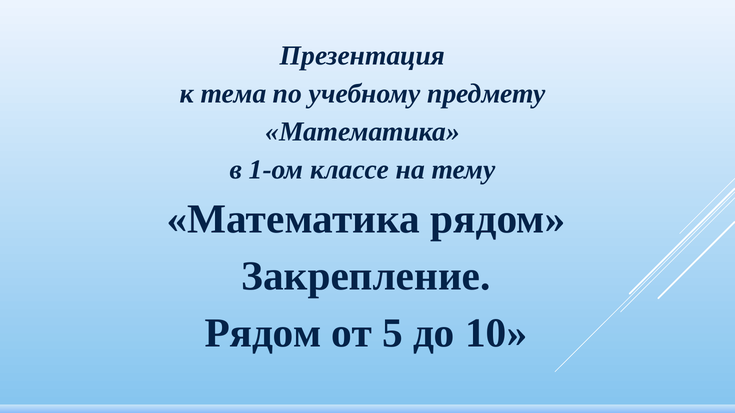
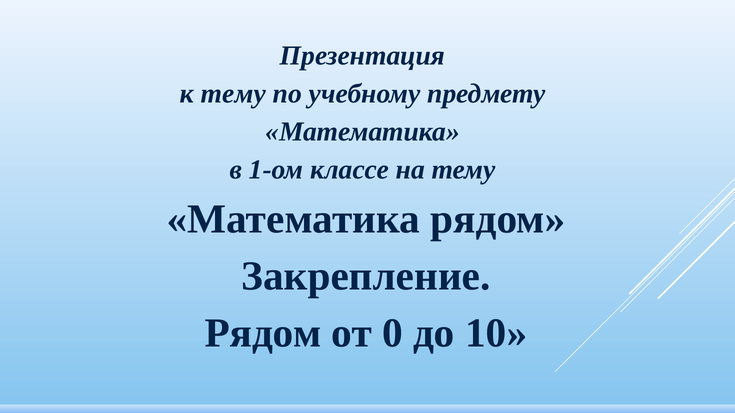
к тема: тема -> тему
5: 5 -> 0
